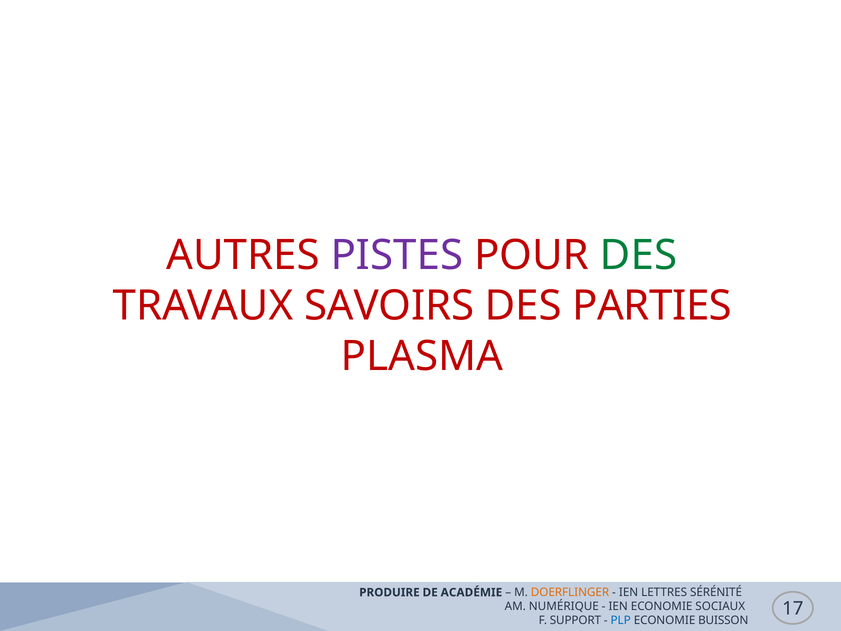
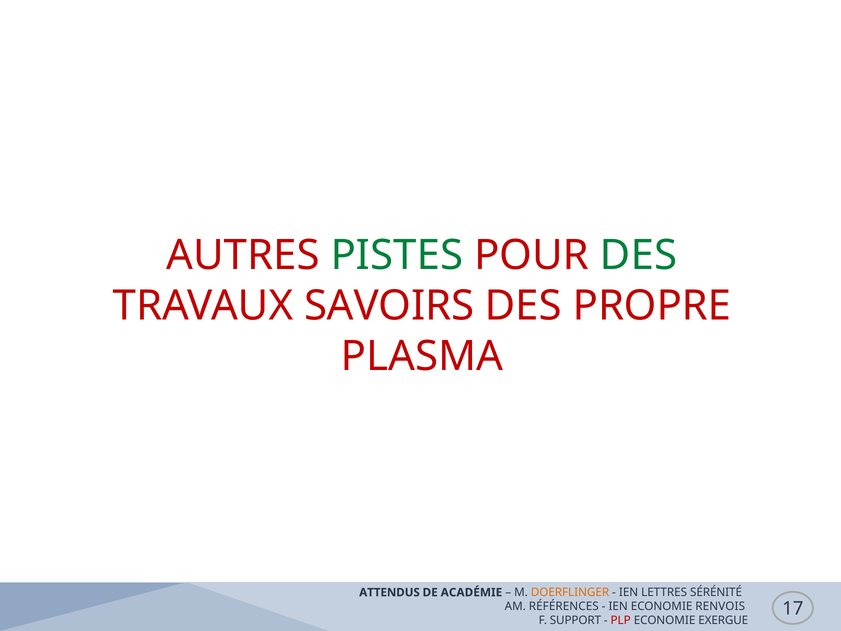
PISTES colour: purple -> green
PARTIES: PARTIES -> PROPRE
PRODUIRE: PRODUIRE -> ATTENDUS
NUMÉRIQUE: NUMÉRIQUE -> RÉFÉRENCES
SOCIAUX: SOCIAUX -> RENVOIS
PLP colour: blue -> red
BUISSON: BUISSON -> EXERGUE
